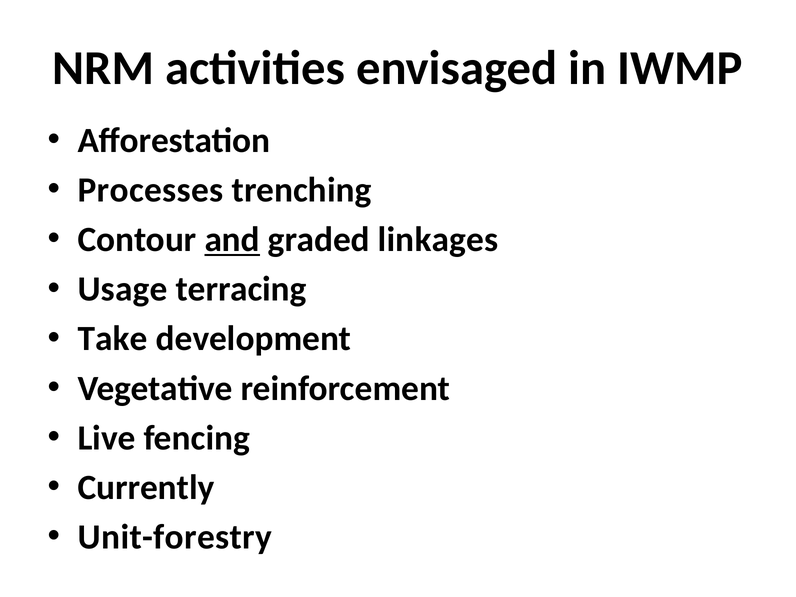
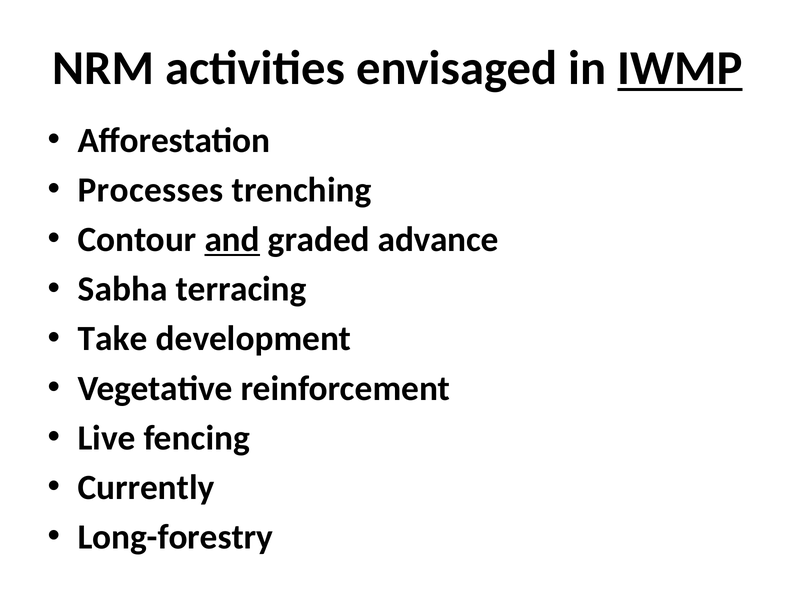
IWMP underline: none -> present
linkages: linkages -> advance
Usage: Usage -> Sabha
Unit-forestry: Unit-forestry -> Long-forestry
